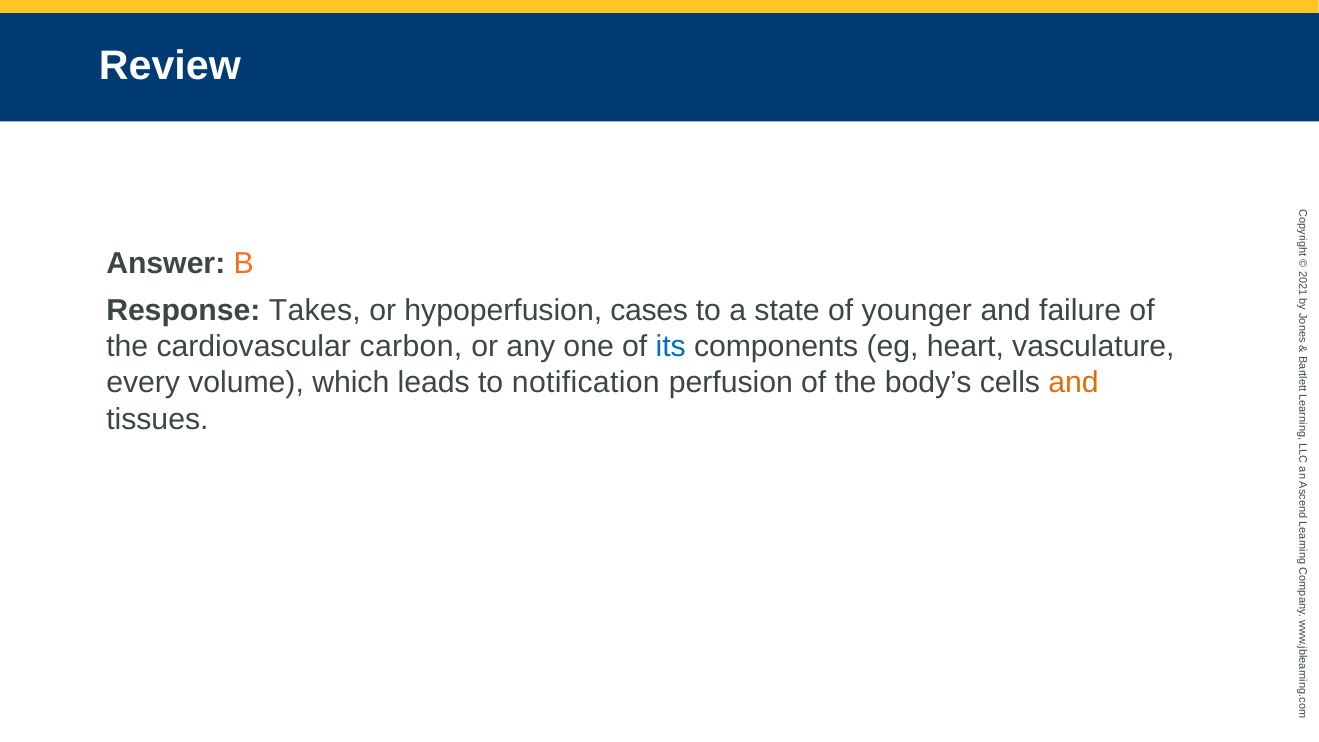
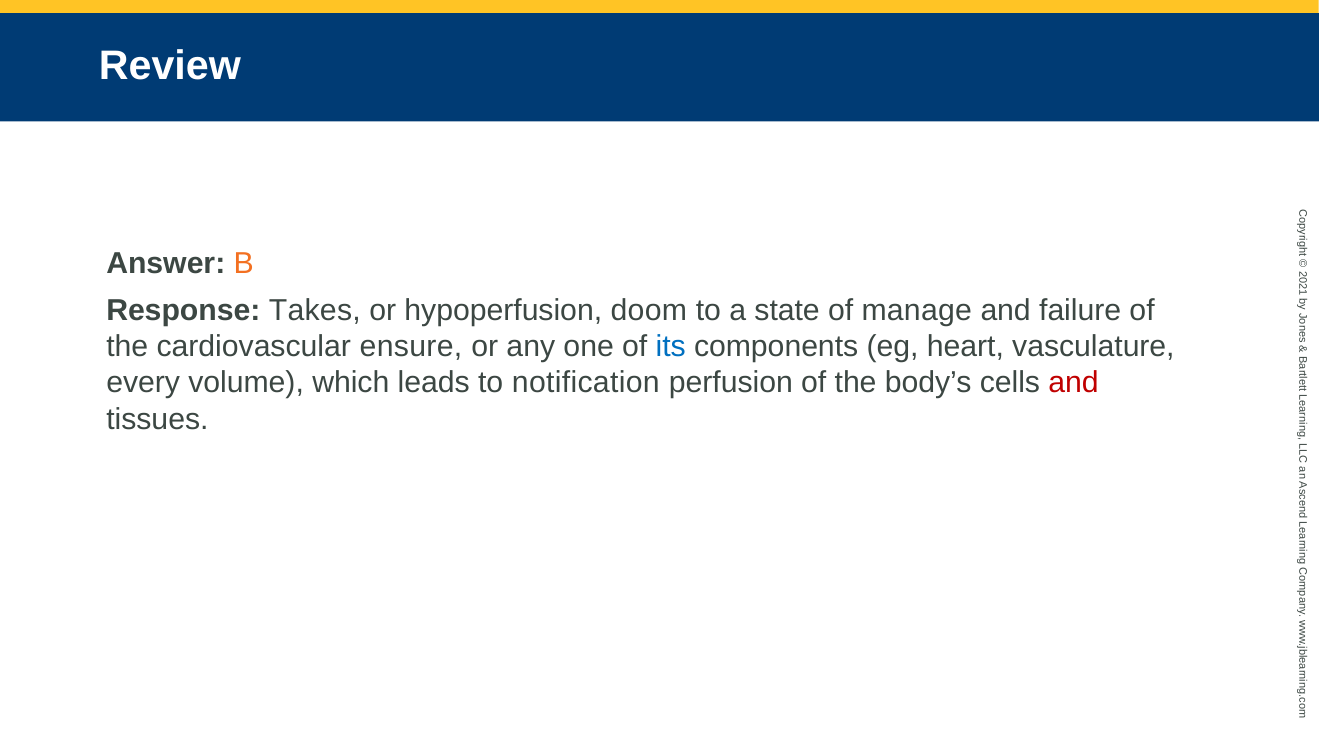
cases: cases -> doom
younger: younger -> manage
carbon: carbon -> ensure
and at (1074, 383) colour: orange -> red
